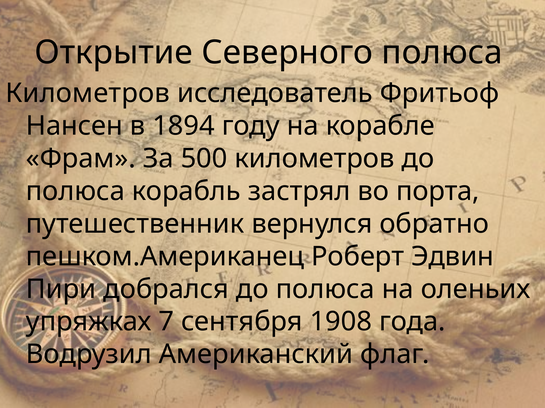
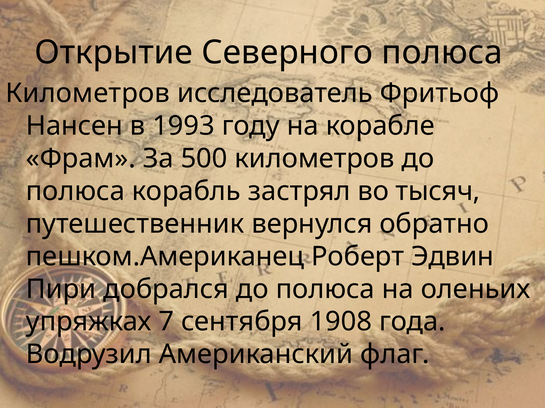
1894: 1894 -> 1993
порта: порта -> тысяч
